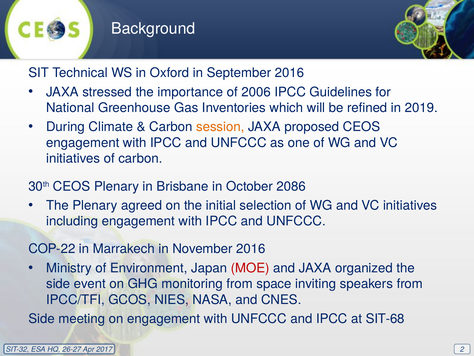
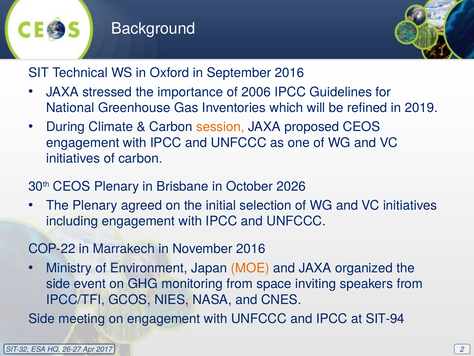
2086: 2086 -> 2026
MOE colour: red -> orange
SIT-68: SIT-68 -> SIT-94
